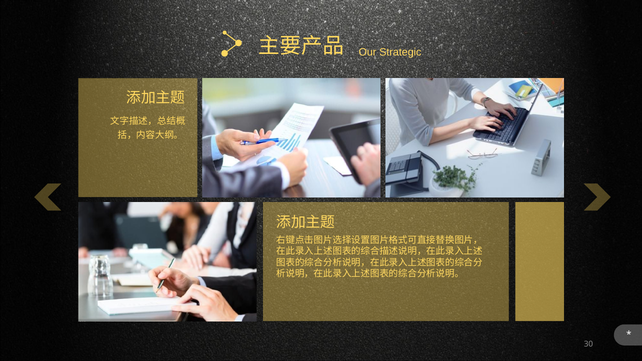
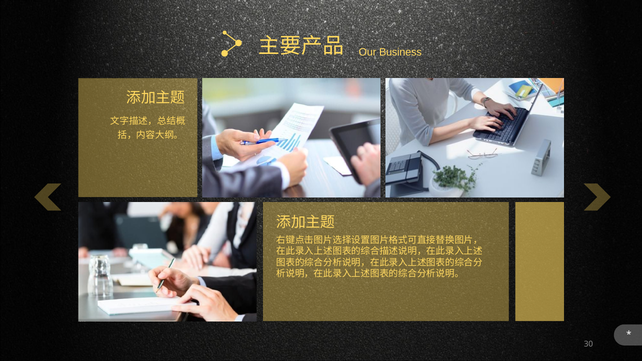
Strategic: Strategic -> Business
